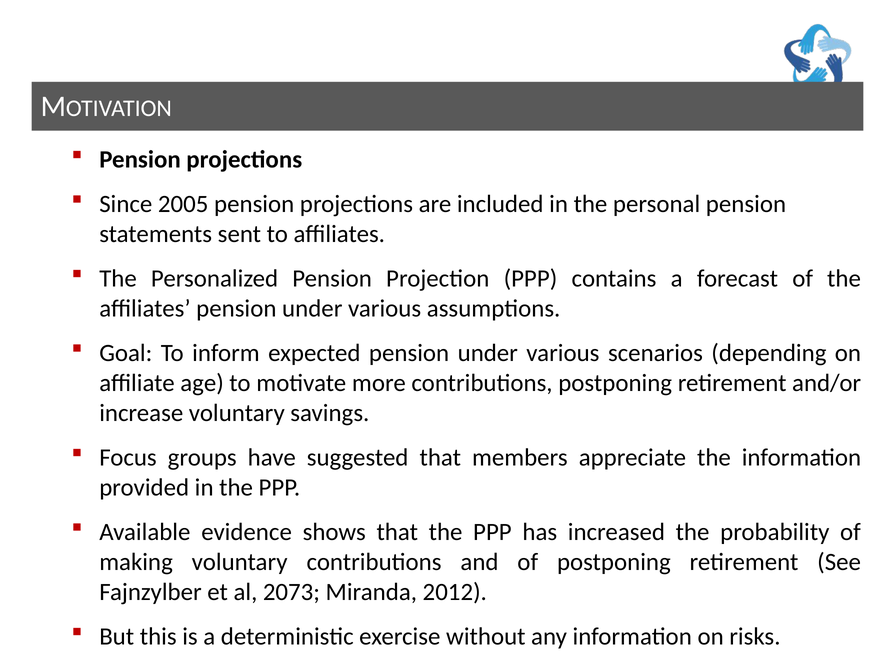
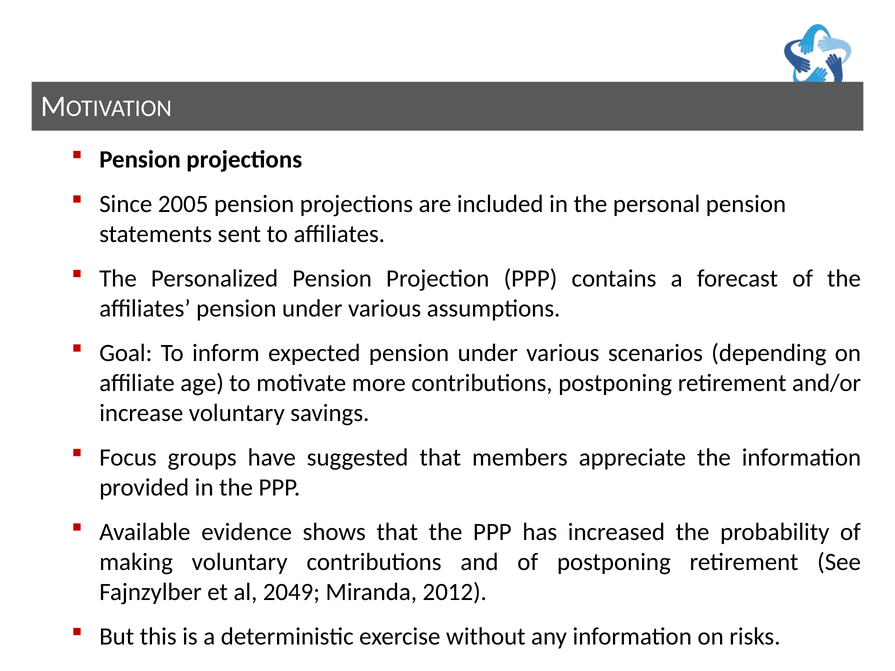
2073: 2073 -> 2049
